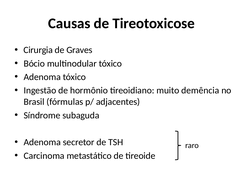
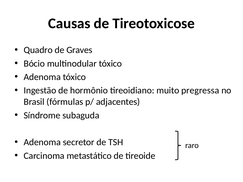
Cirurgia: Cirurgia -> Quadro
demência: demência -> pregressa
